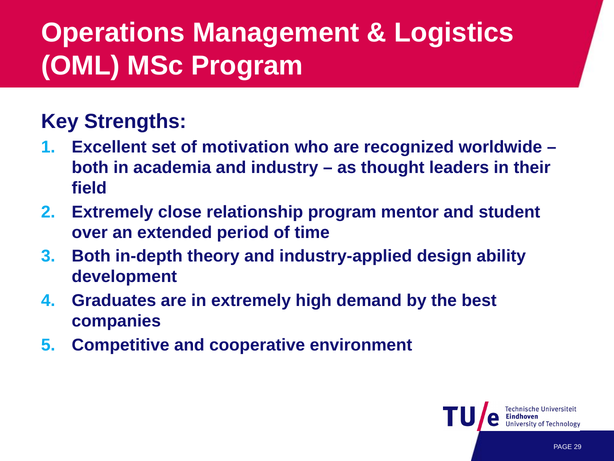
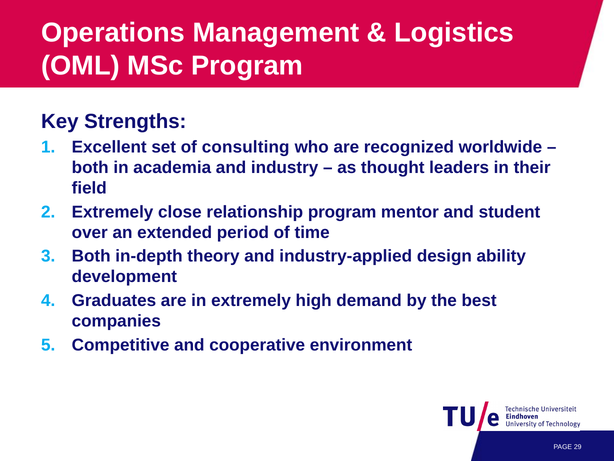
motivation: motivation -> consulting
